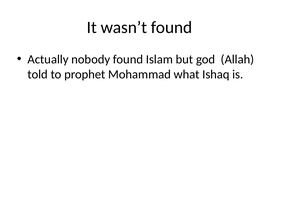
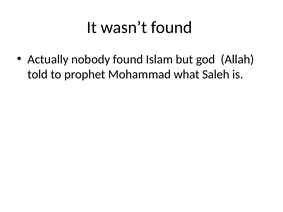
Ishaq: Ishaq -> Saleh
